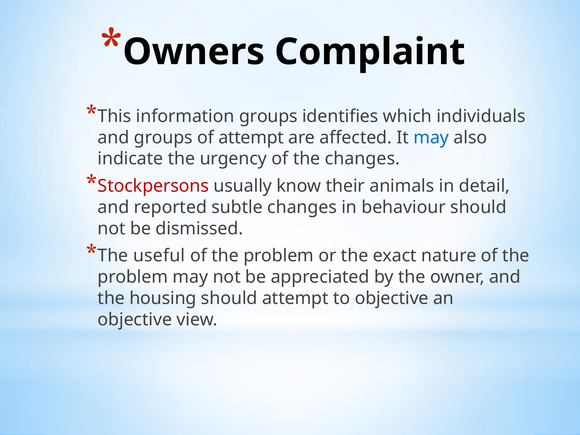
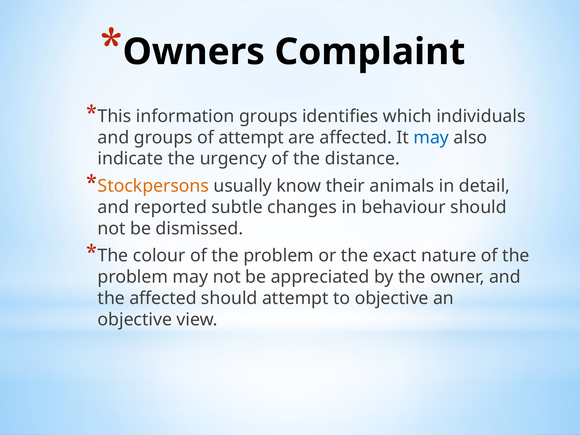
the changes: changes -> distance
Stockpersons colour: red -> orange
useful: useful -> colour
the housing: housing -> affected
